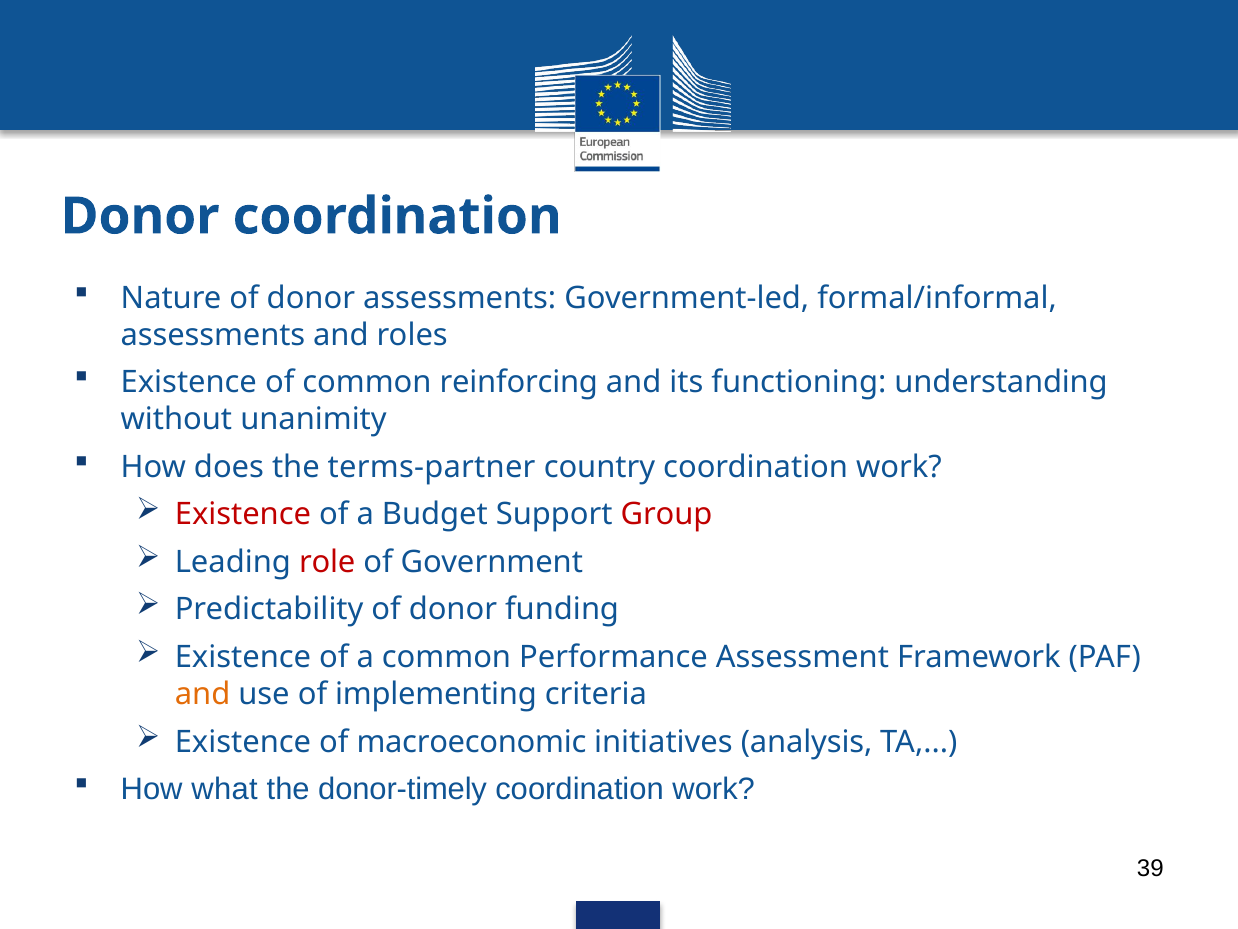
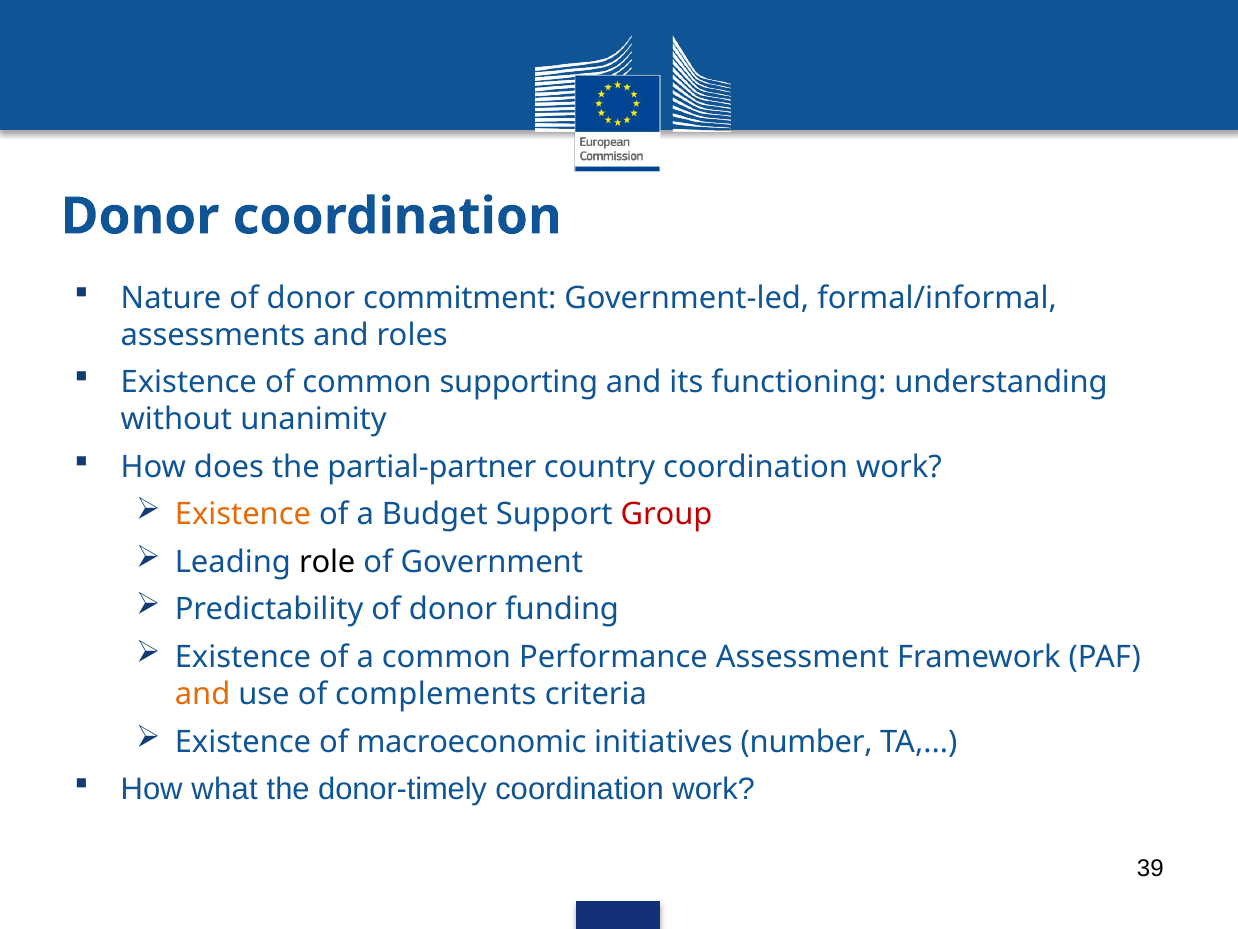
donor assessments: assessments -> commitment
reinforcing: reinforcing -> supporting
terms-partner: terms-partner -> partial-partner
Existence at (243, 514) colour: red -> orange
role colour: red -> black
implementing: implementing -> complements
analysis: analysis -> number
